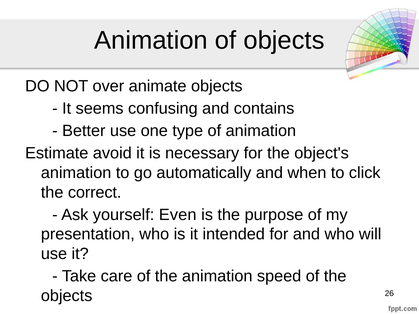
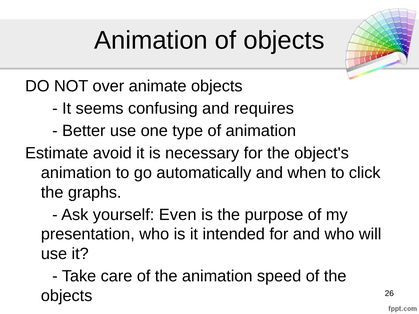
contains: contains -> requires
correct: correct -> graphs
